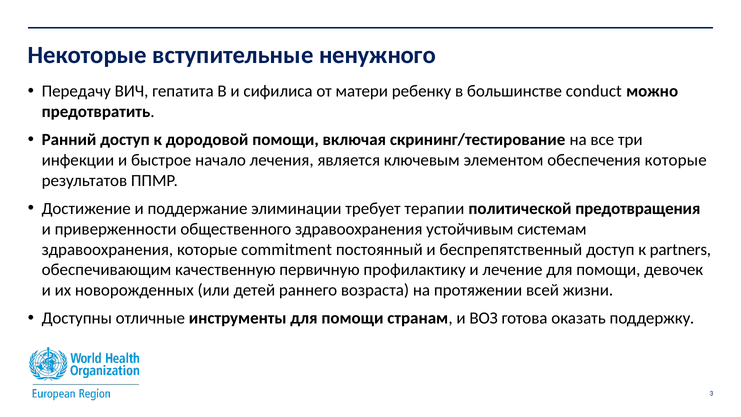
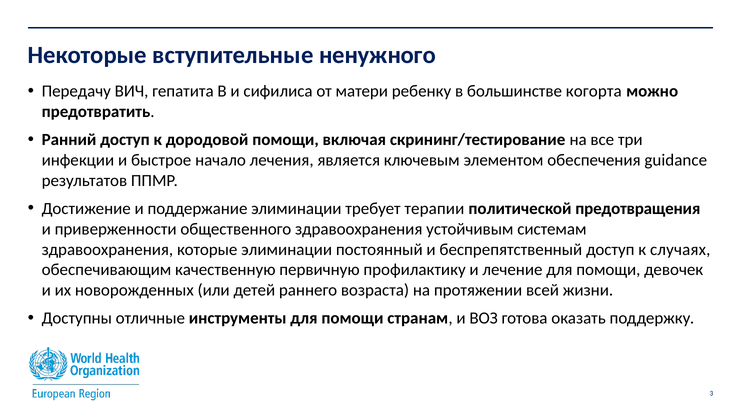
conduct: conduct -> когорта
обеспечения которые: которые -> guidance
которые commitment: commitment -> элиминации
partners: partners -> случаях
